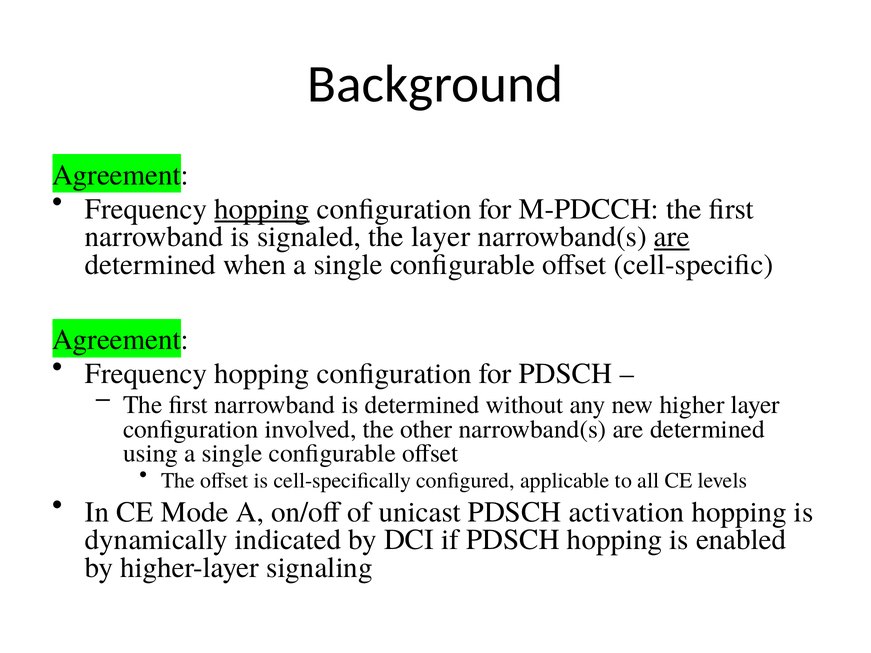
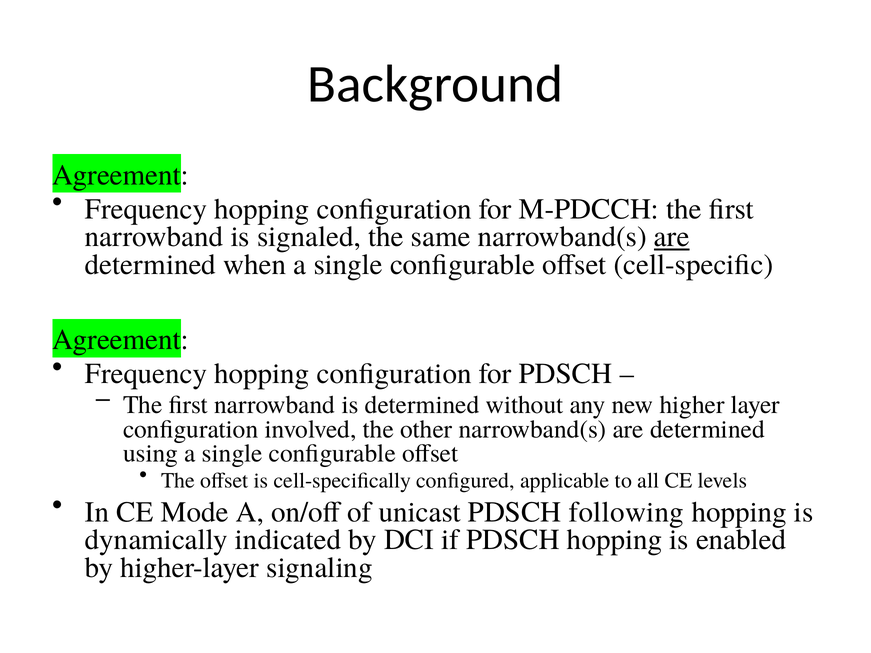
hopping at (262, 209) underline: present -> none
the layer: layer -> same
activation: activation -> following
